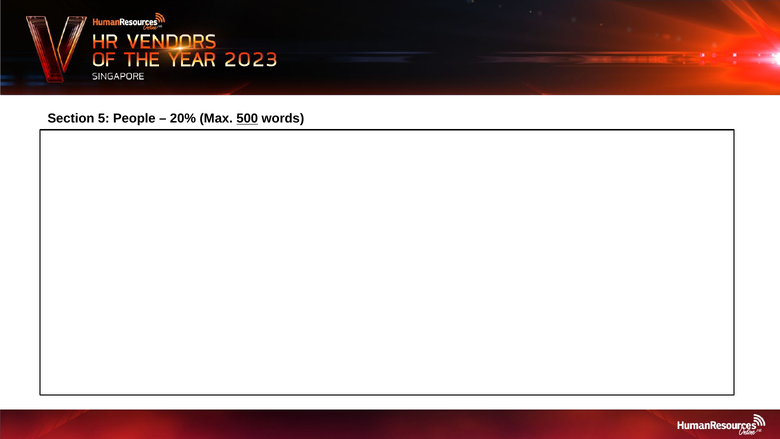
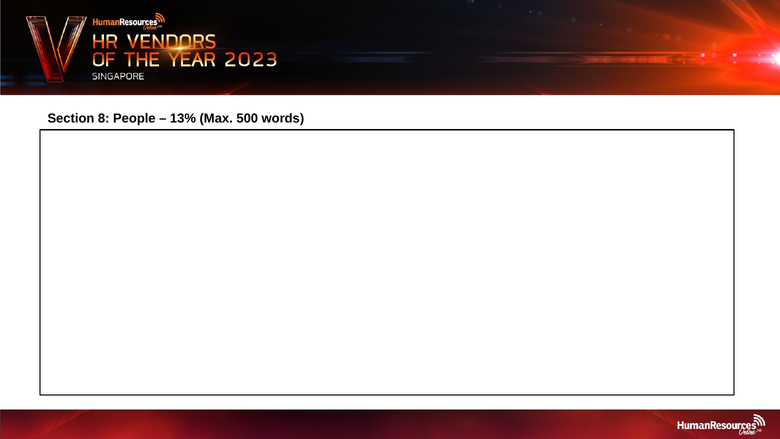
5: 5 -> 8
20%: 20% -> 13%
500 underline: present -> none
